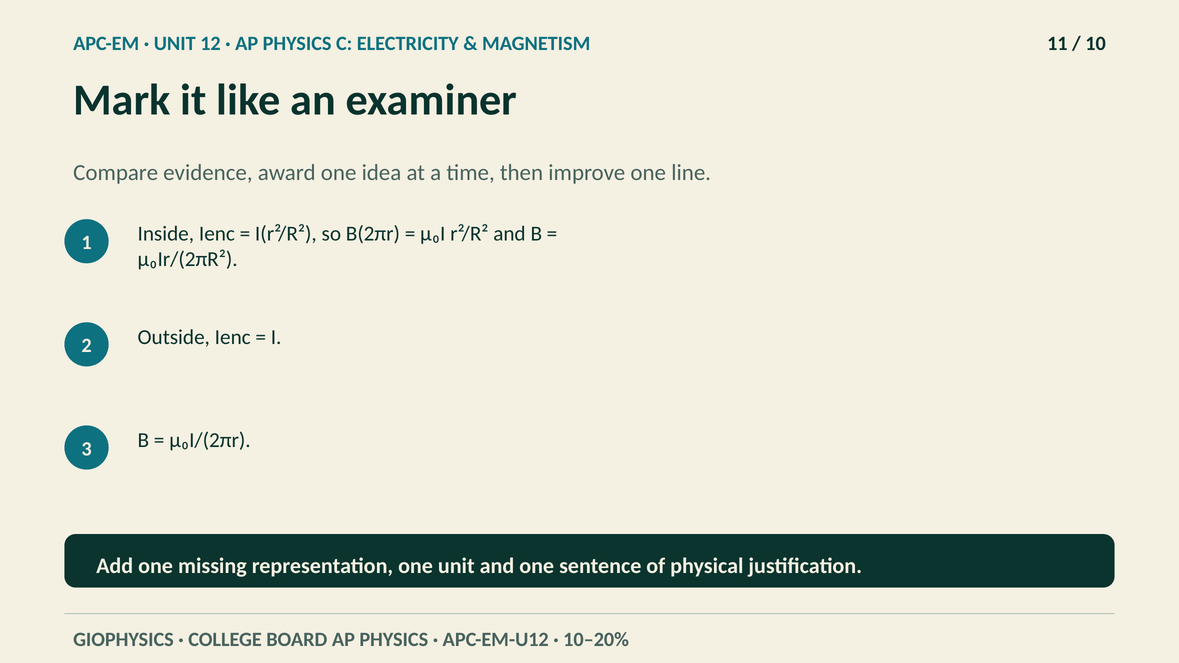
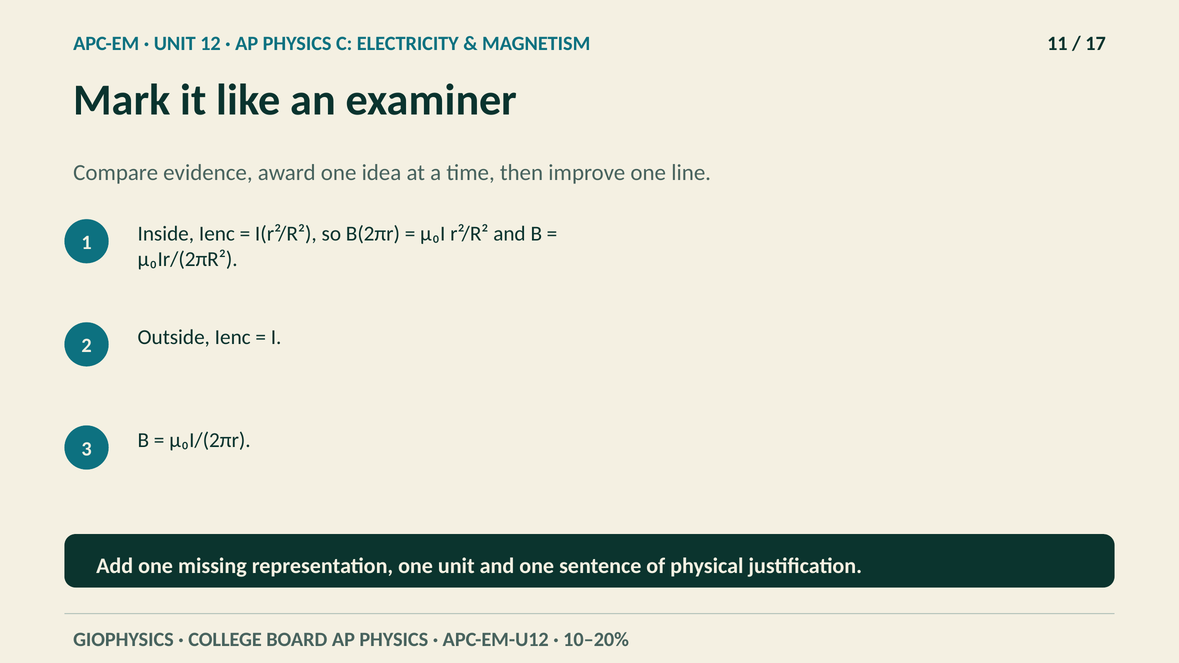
10: 10 -> 17
